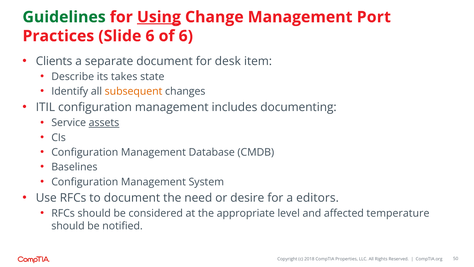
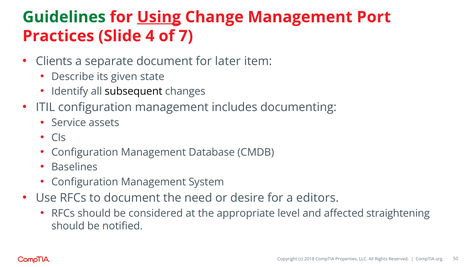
Slide 6: 6 -> 4
of 6: 6 -> 7
desk: desk -> later
takes: takes -> given
subsequent colour: orange -> black
assets underline: present -> none
temperature: temperature -> straightening
